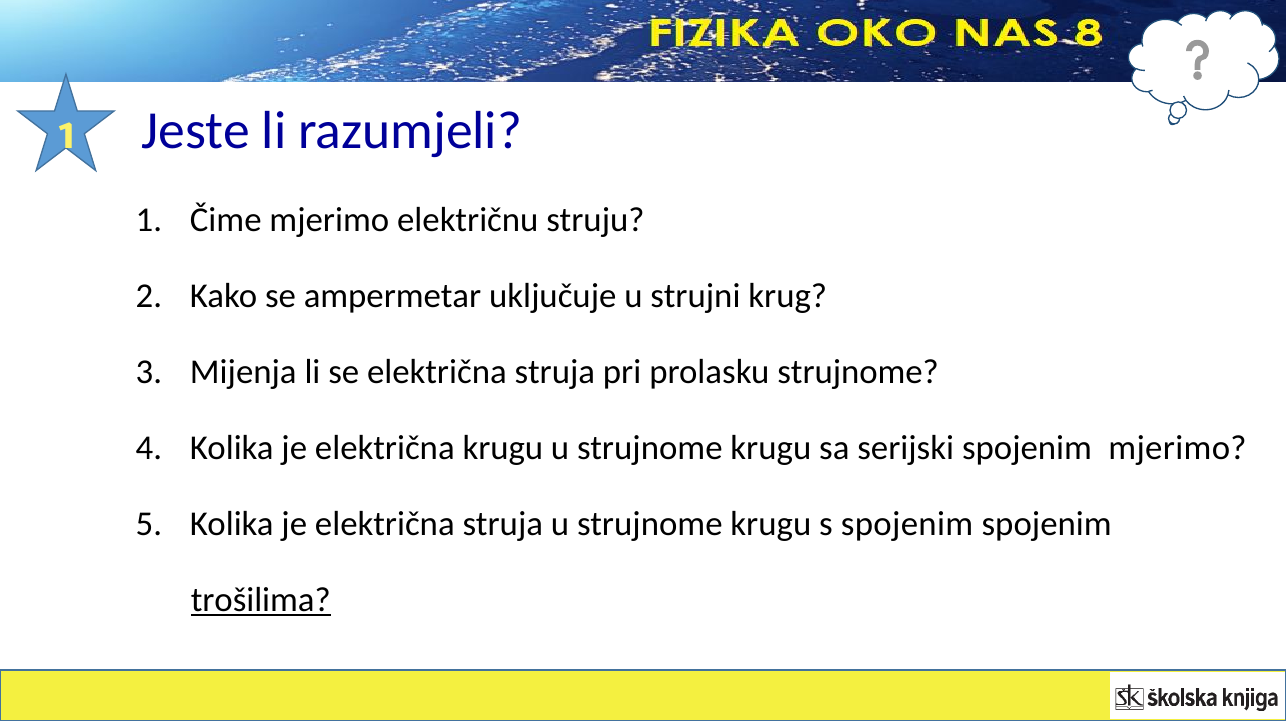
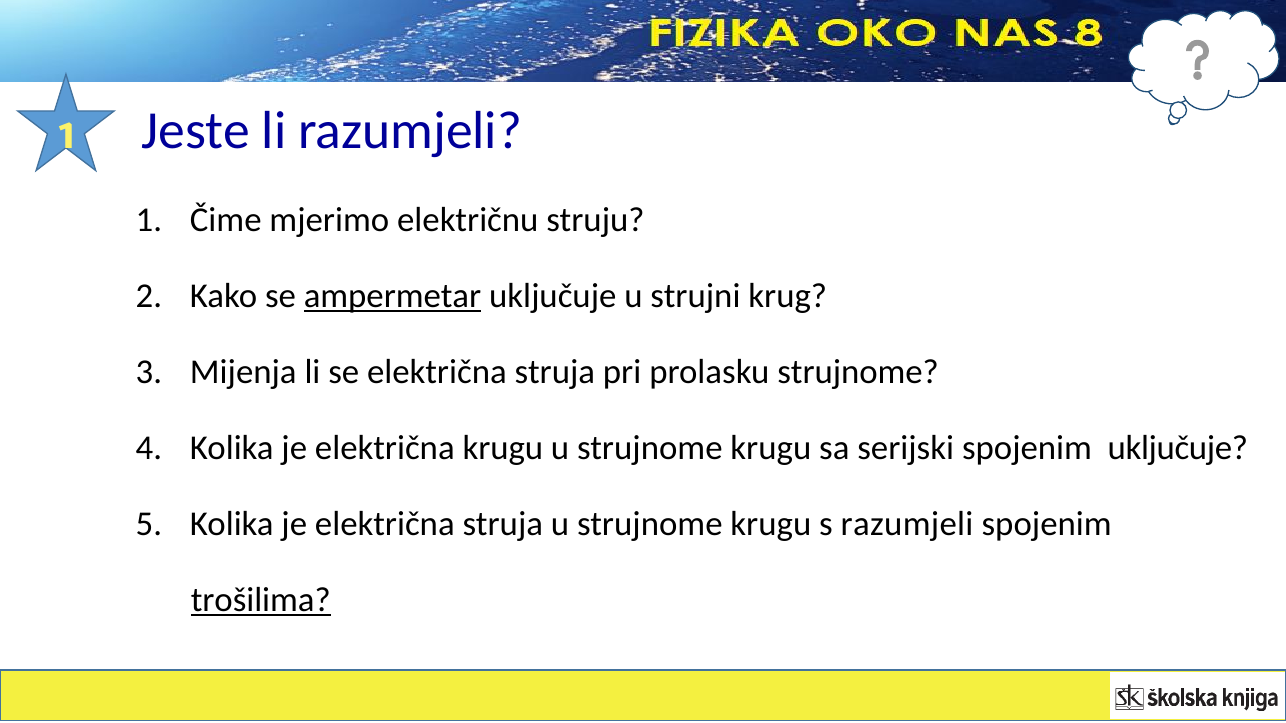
ampermetar underline: none -> present
spojenim mjerimo: mjerimo -> uključuje
s spojenim: spojenim -> razumjeli
